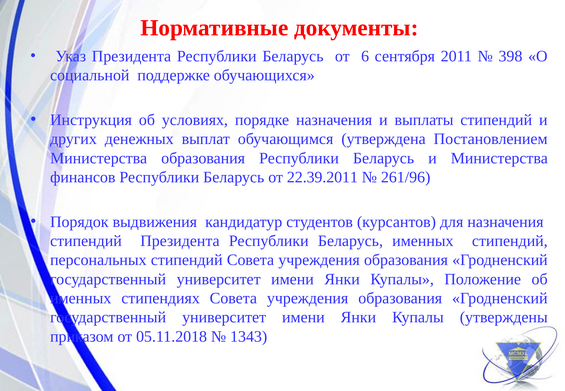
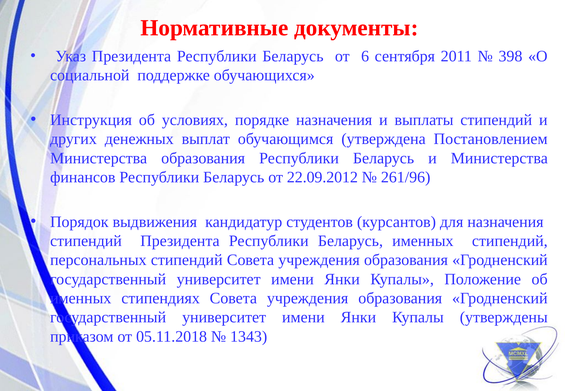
22.39.2011: 22.39.2011 -> 22.09.2012
